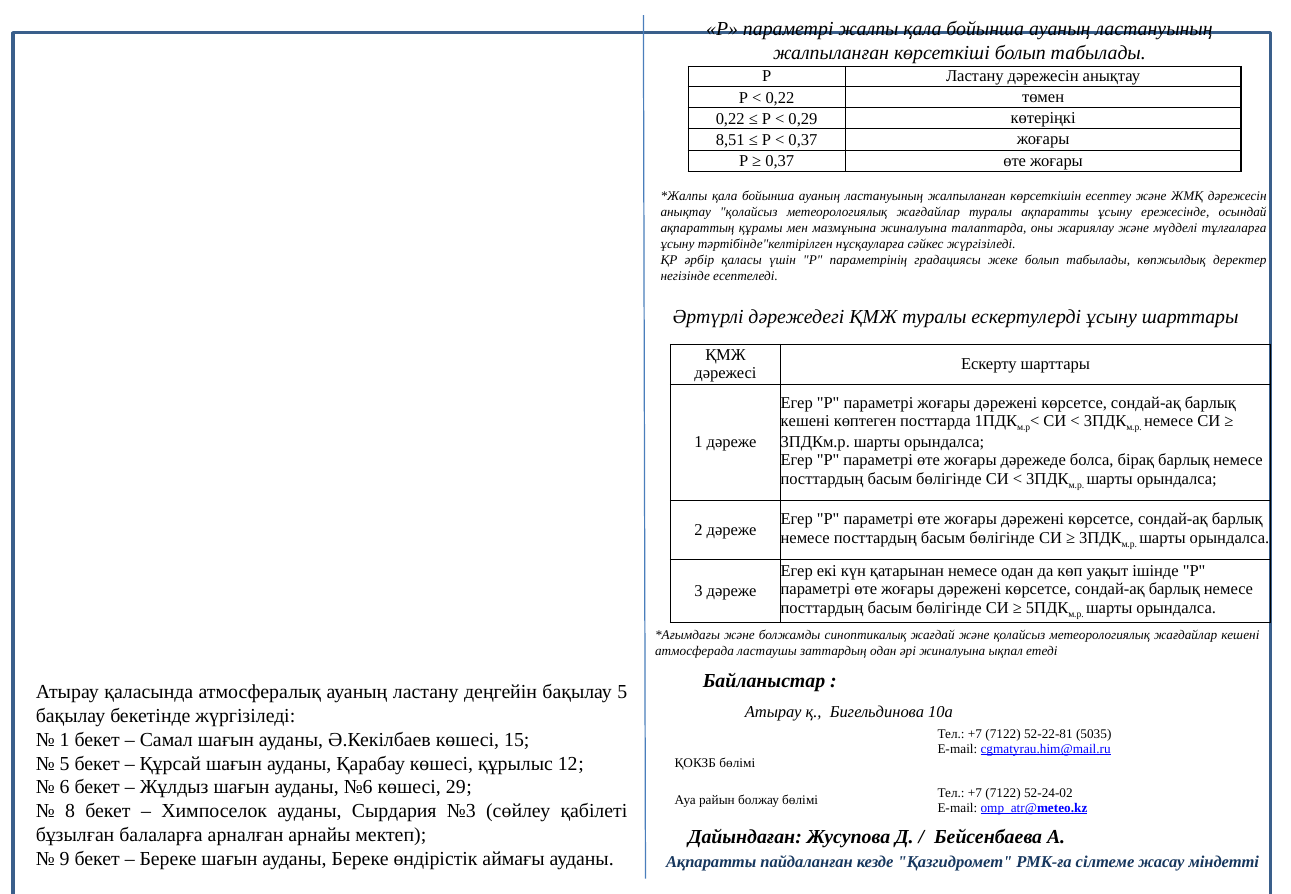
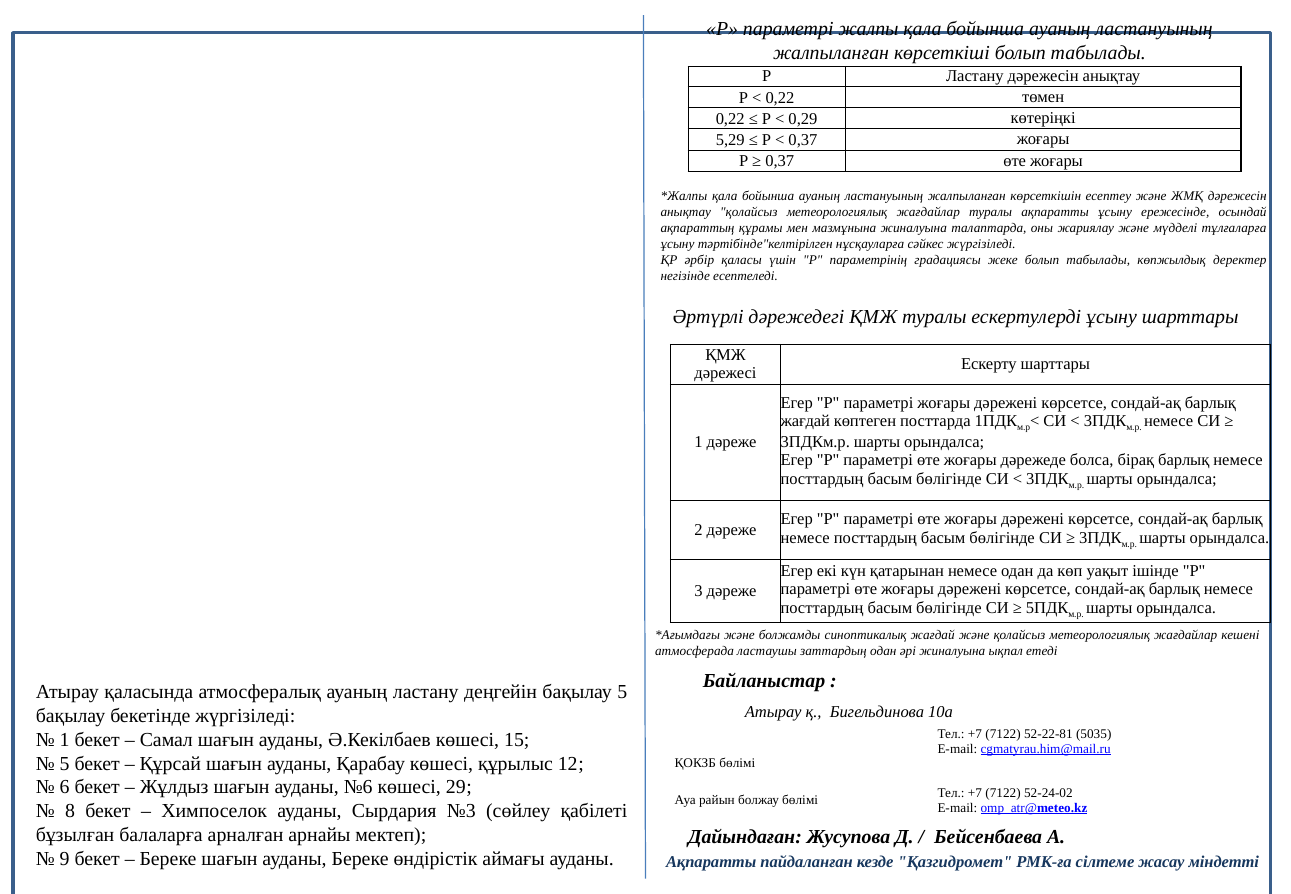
8,51: 8,51 -> 5,29
кешені at (805, 421): кешені -> жағдай
